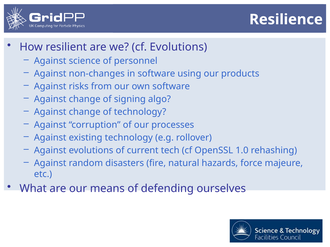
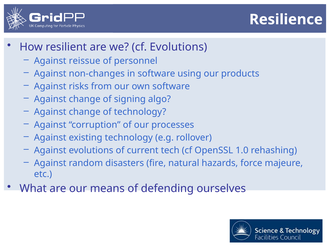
science: science -> reissue
